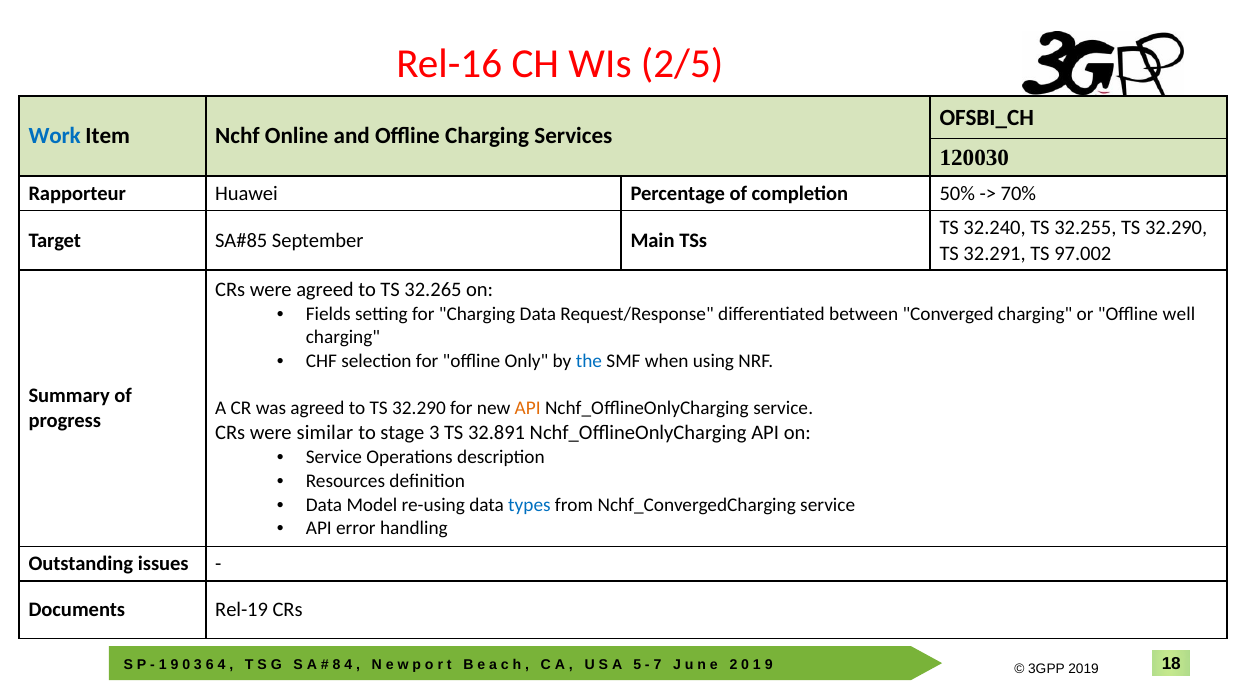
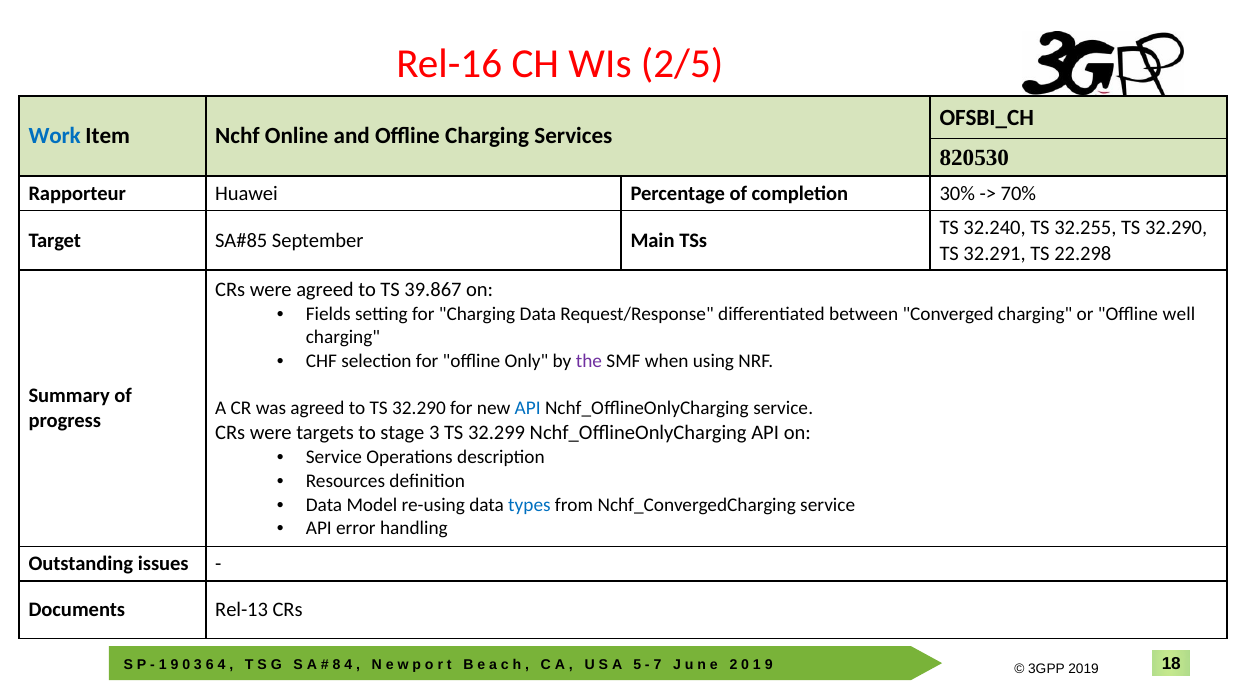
120030: 120030 -> 820530
50%: 50% -> 30%
97.002: 97.002 -> 22.298
32.265: 32.265 -> 39.867
the colour: blue -> purple
API at (528, 408) colour: orange -> blue
similar: similar -> targets
32.891: 32.891 -> 32.299
Rel-19: Rel-19 -> Rel-13
